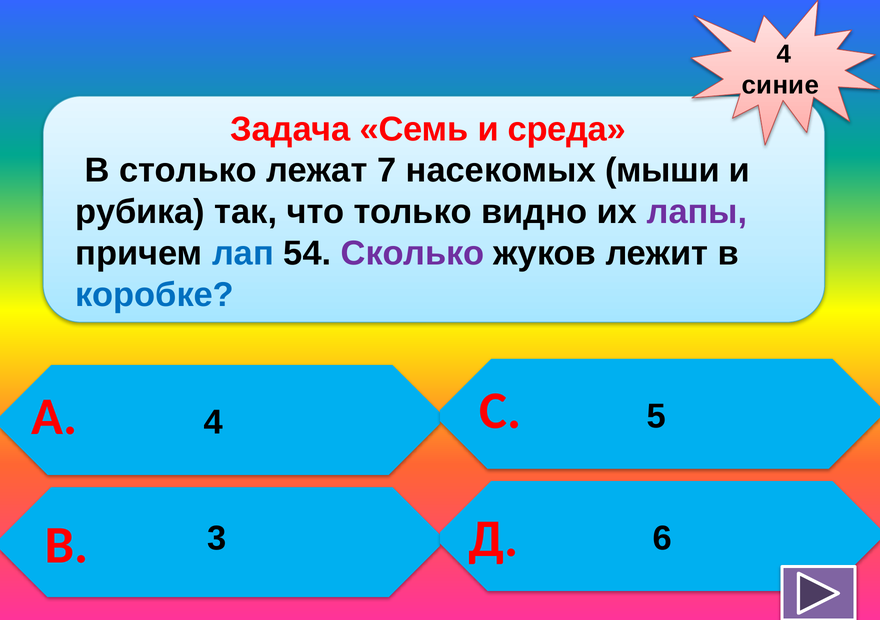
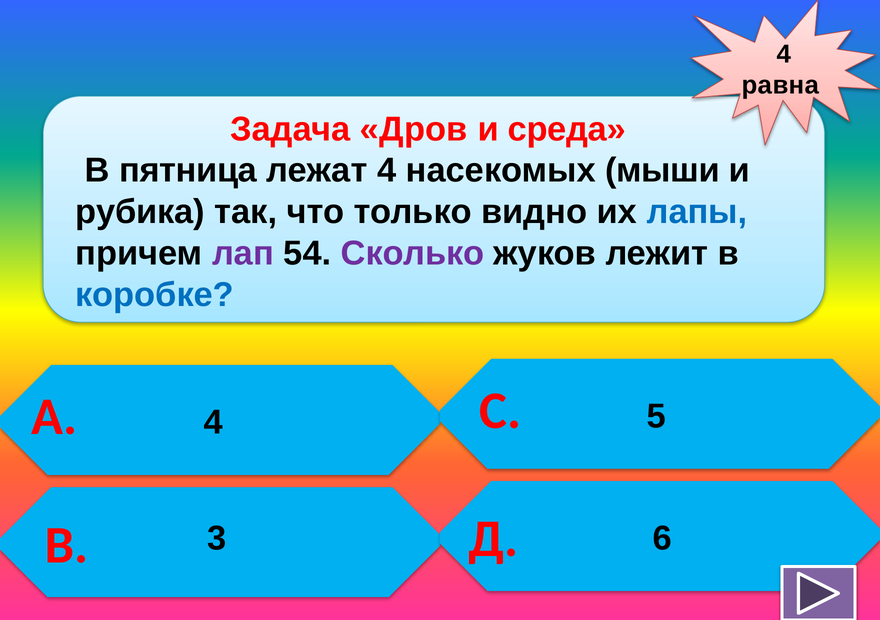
синие: синие -> равна
Семь: Семь -> Дров
столько: столько -> пятница
лежат 7: 7 -> 4
лапы colour: purple -> blue
лап colour: blue -> purple
